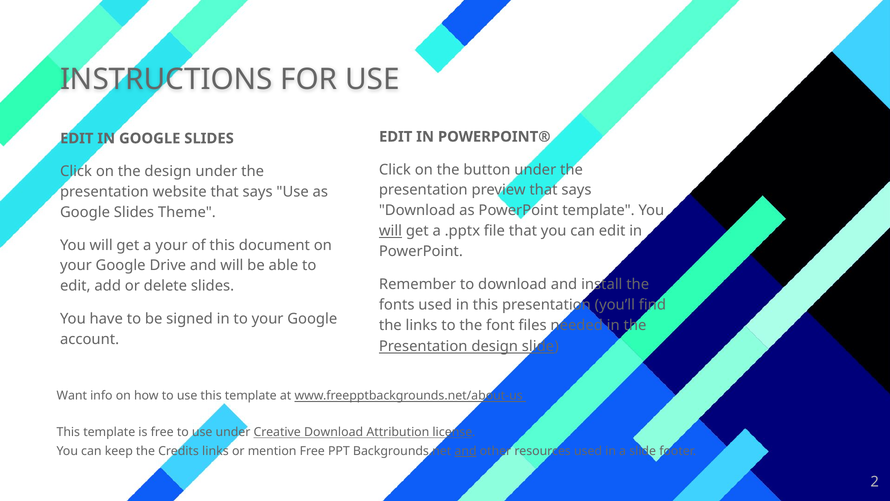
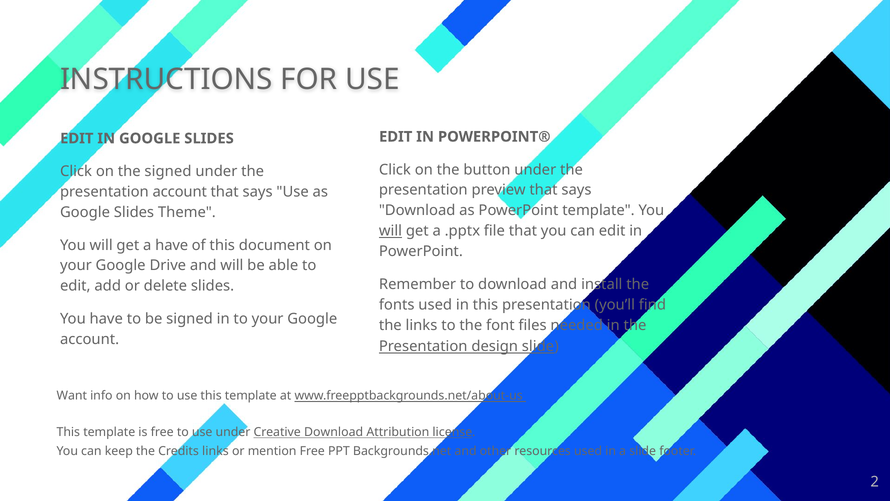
the design: design -> signed
presentation website: website -> account
a your: your -> have
and at (466, 451) underline: present -> none
